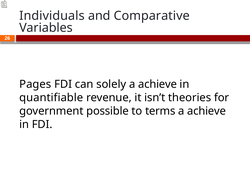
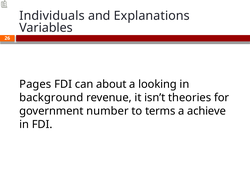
Comparative: Comparative -> Explanations
solely: solely -> about
achieve at (158, 84): achieve -> looking
quantifiable: quantifiable -> background
possible: possible -> number
